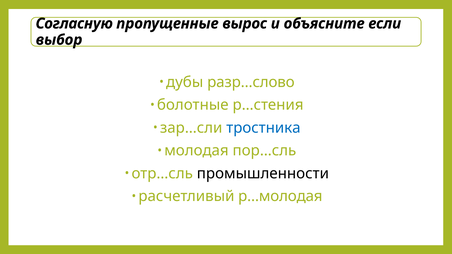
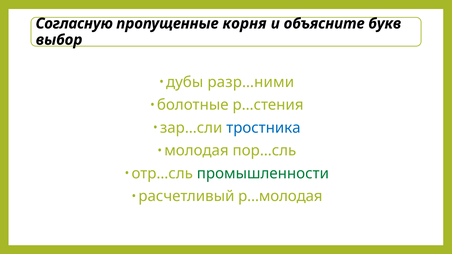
вырос: вырос -> корня
если: если -> букв
разр…слово: разр…слово -> разр…ними
промышленности colour: black -> green
